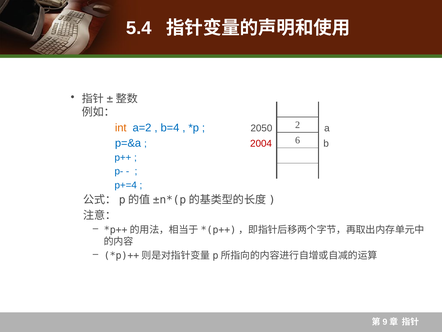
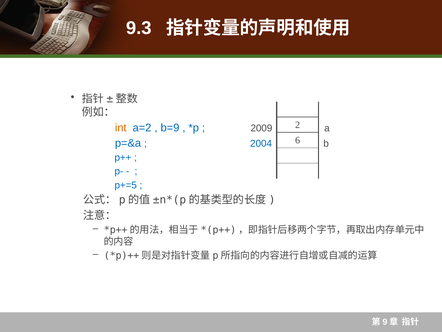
5.4: 5.4 -> 9.3
b=4: b=4 -> b=9
2050: 2050 -> 2009
2004 colour: red -> blue
p+=4: p+=4 -> p+=5
